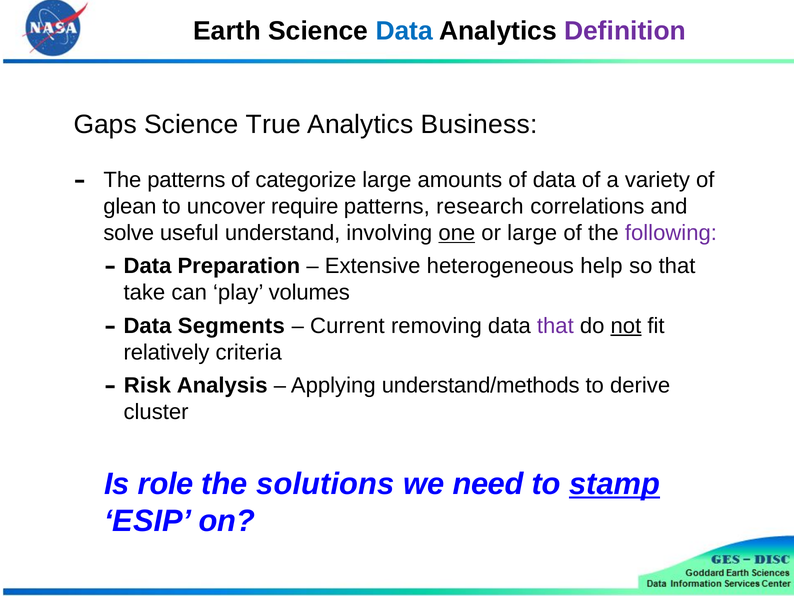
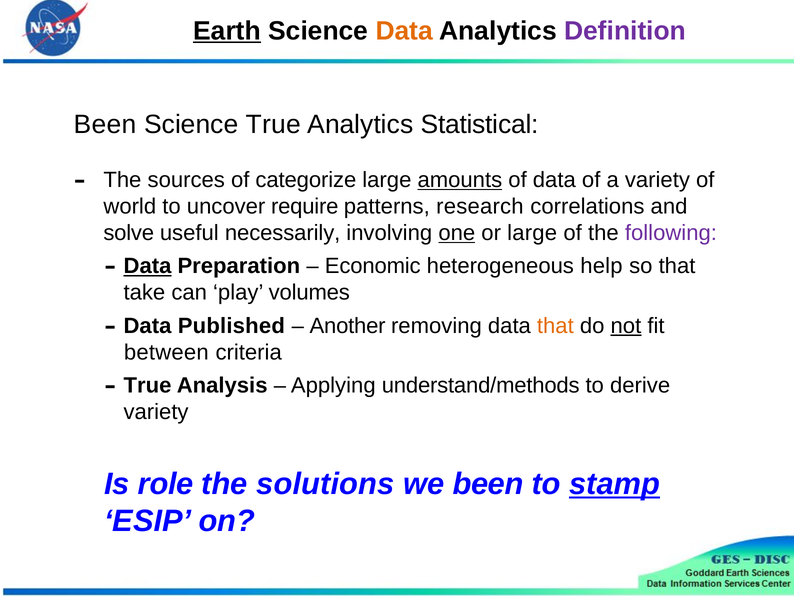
Earth underline: none -> present
Data at (404, 31) colour: blue -> orange
Gaps at (105, 125): Gaps -> Been
Business: Business -> Statistical
The patterns: patterns -> sources
amounts underline: none -> present
glean: glean -> world
understand: understand -> necessarily
Data at (147, 266) underline: none -> present
Extensive: Extensive -> Economic
Segments: Segments -> Published
Current: Current -> Another
that at (555, 326) colour: purple -> orange
relatively: relatively -> between
Risk at (147, 385): Risk -> True
cluster at (156, 412): cluster -> variety
we need: need -> been
